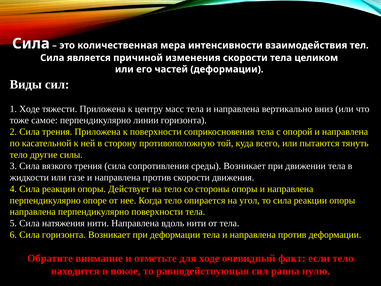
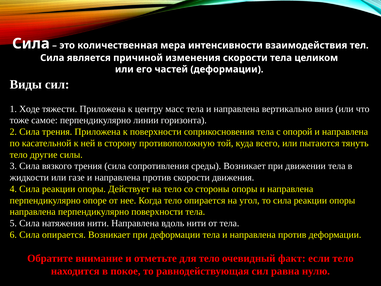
Сила горизонта: горизонта -> опирается
для ходе: ходе -> тело
